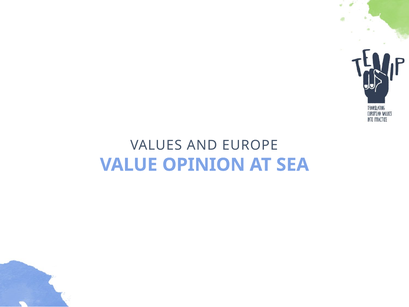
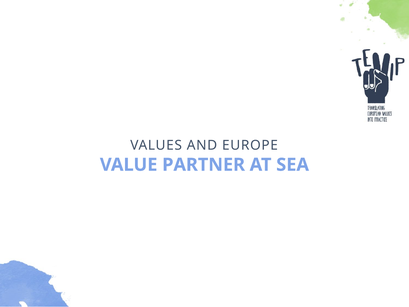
OPINION: OPINION -> PARTNER
